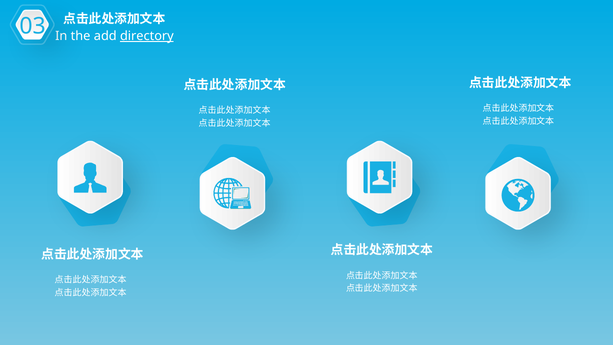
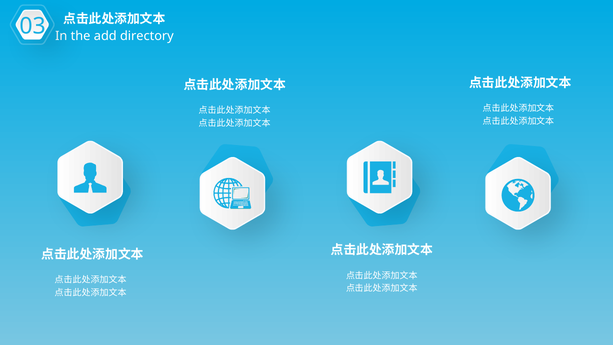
directory underline: present -> none
